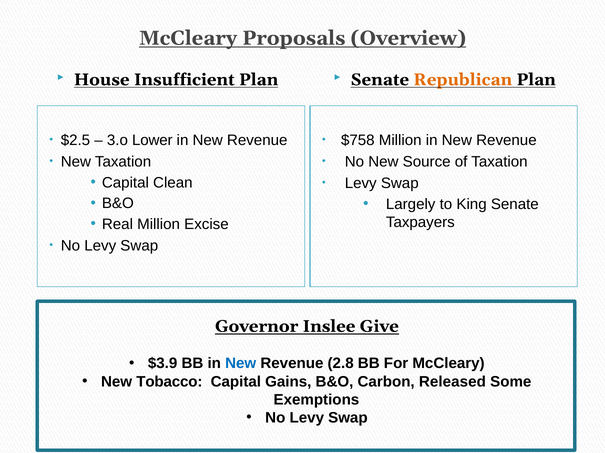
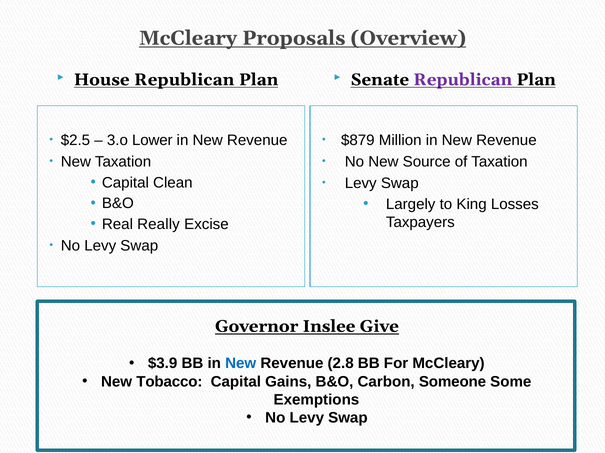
House Insufficient: Insufficient -> Republican
Republican at (463, 80) colour: orange -> purple
$758: $758 -> $879
King Senate: Senate -> Losses
Real Million: Million -> Really
Released: Released -> Someone
